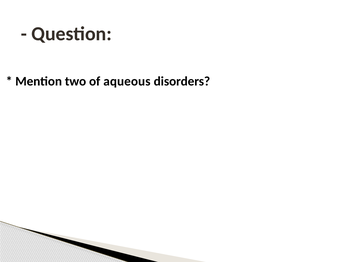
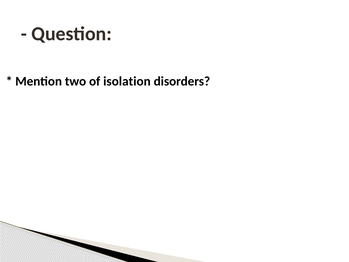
aqueous: aqueous -> isolation
